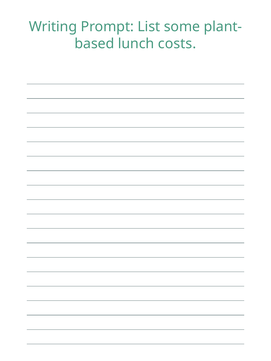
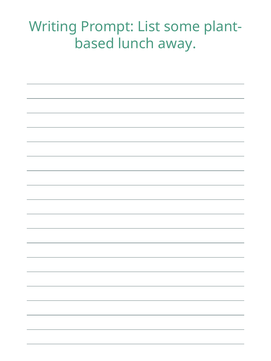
costs: costs -> away
